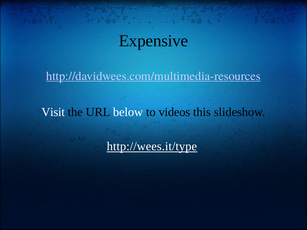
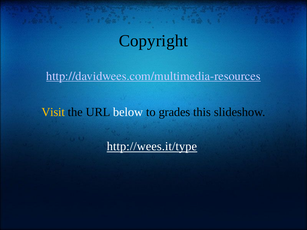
Expensive: Expensive -> Copyright
Visit colour: white -> yellow
videos: videos -> grades
